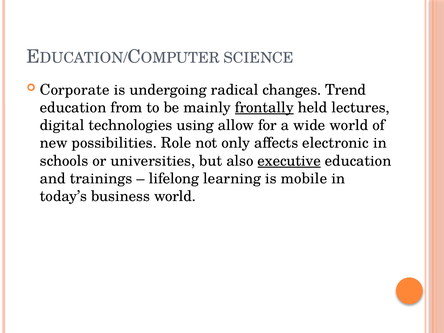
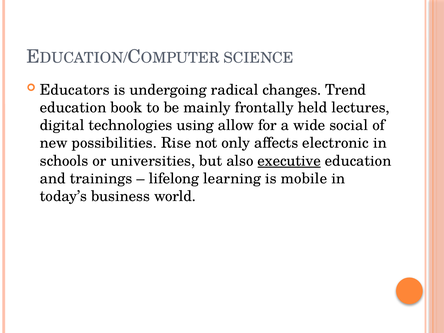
Corporate: Corporate -> Educators
from: from -> book
frontally underline: present -> none
wide world: world -> social
Role: Role -> Rise
